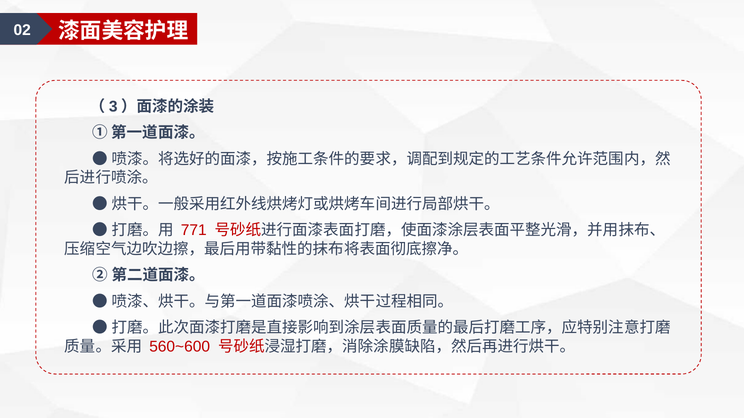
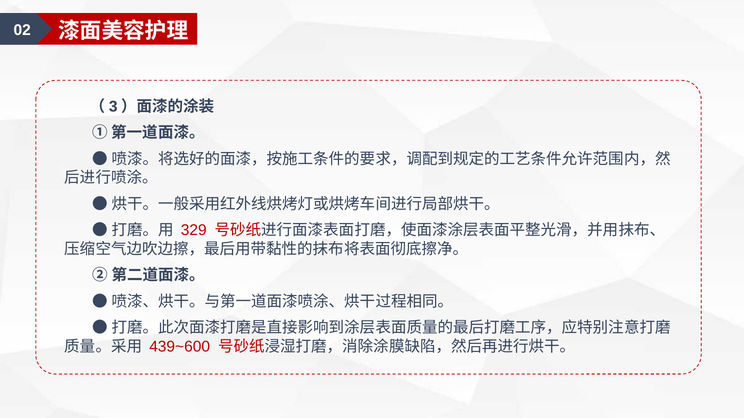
771: 771 -> 329
560~600: 560~600 -> 439~600
